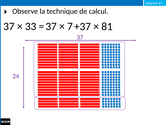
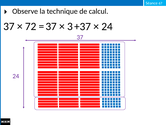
33: 33 -> 72
7: 7 -> 3
81 at (107, 26): 81 -> 24
